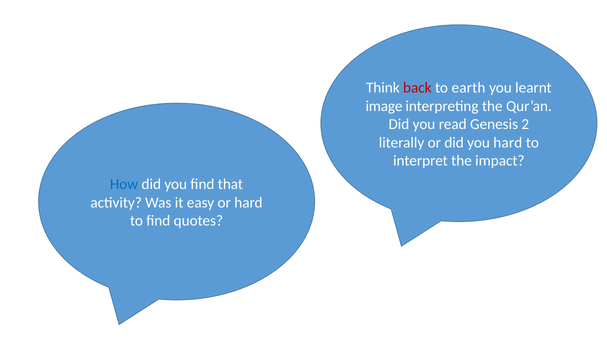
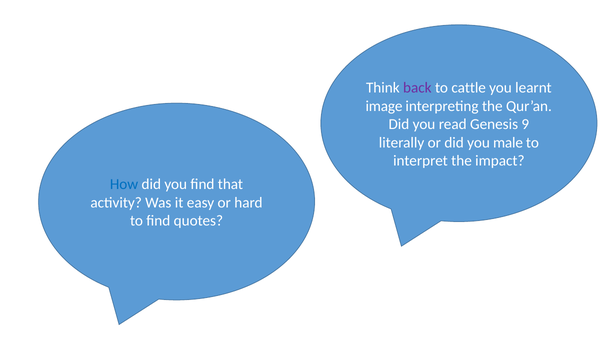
back colour: red -> purple
earth: earth -> cattle
2: 2 -> 9
you hard: hard -> male
